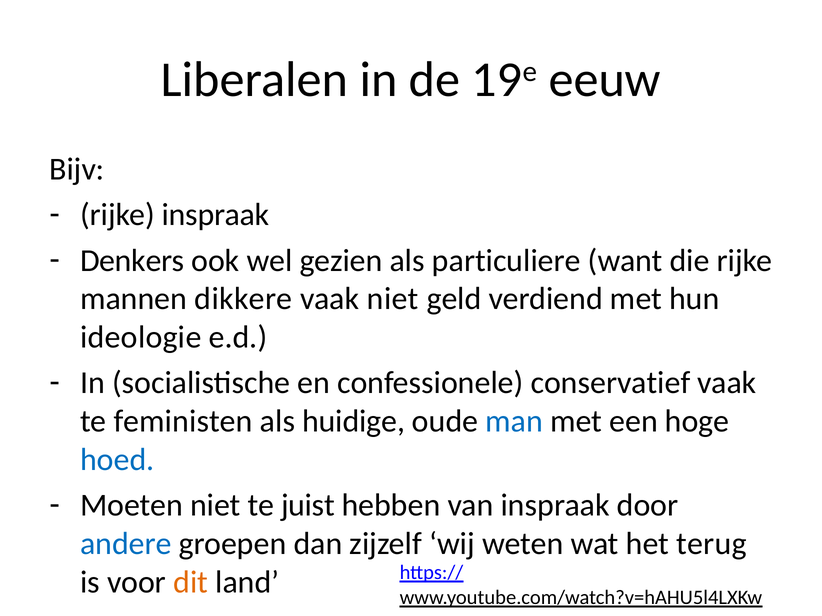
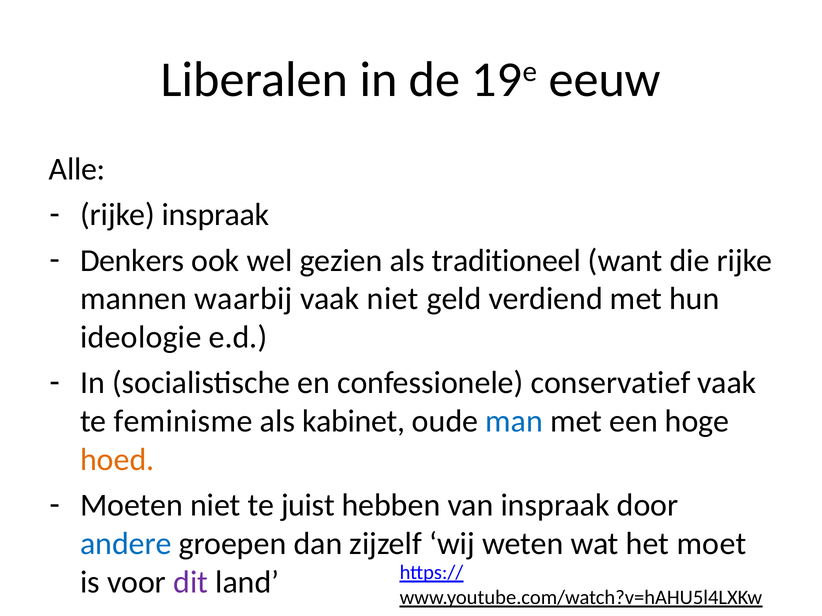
Bijv: Bijv -> Alle
particuliere: particuliere -> traditioneel
dikkere: dikkere -> waarbij
feministen: feministen -> feminisme
huidige: huidige -> kabinet
hoed colour: blue -> orange
terug: terug -> moet
dit colour: orange -> purple
